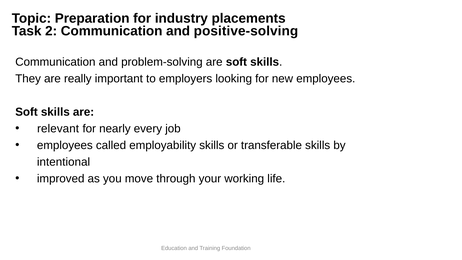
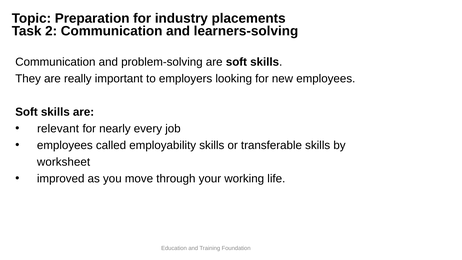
positive-solving: positive-solving -> learners-solving
intentional: intentional -> worksheet
